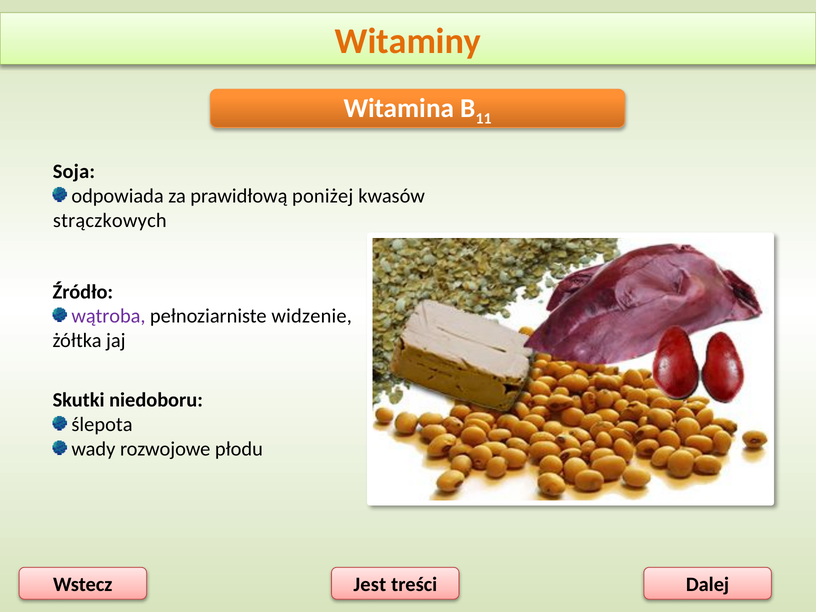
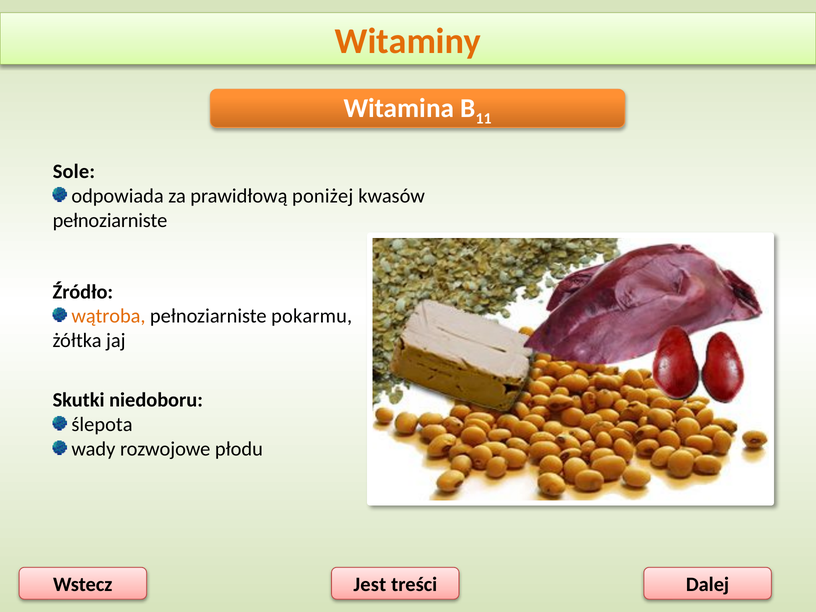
Soja: Soja -> Sole
strączkowych at (110, 220): strączkowych -> pełnoziarniste
wątroba colour: purple -> orange
widzenie: widzenie -> pokarmu
